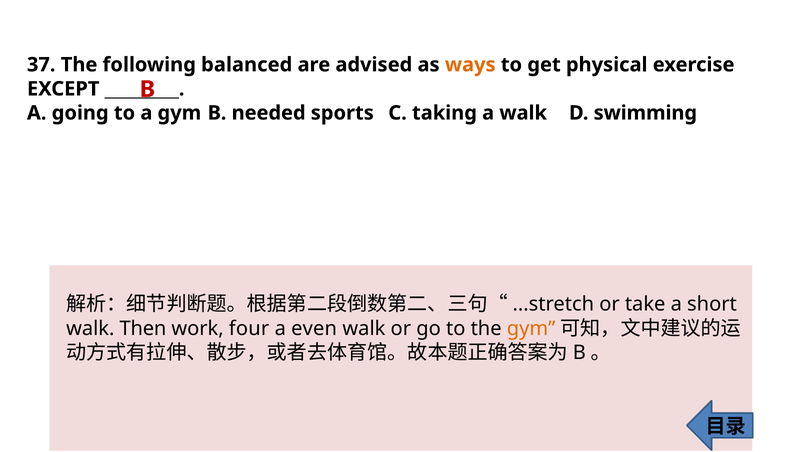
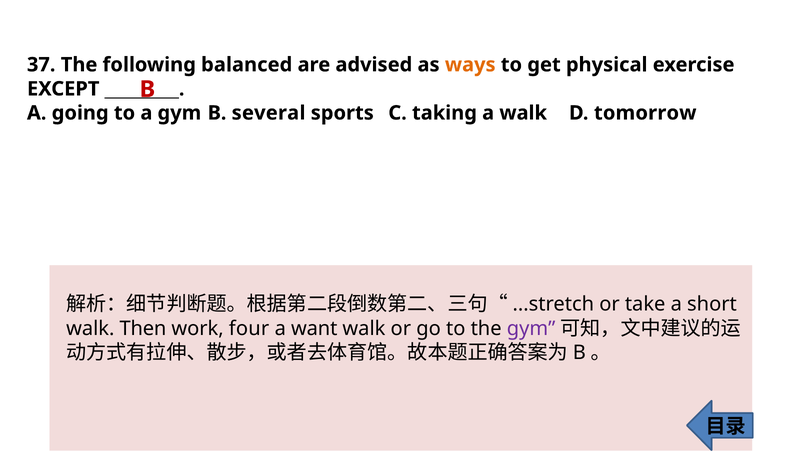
needed: needed -> several
swimming: swimming -> tomorrow
even: even -> want
gym at (531, 328) colour: orange -> purple
